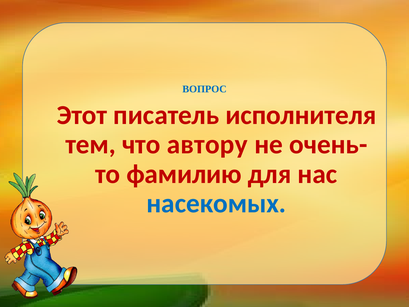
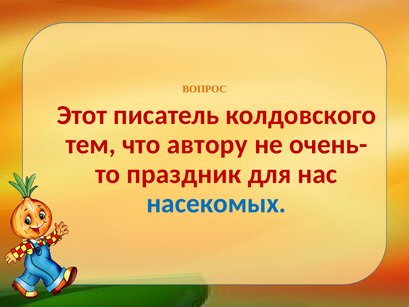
ВОПРОС colour: blue -> orange
исполнителя: исполнителя -> колдовского
фамилию: фамилию -> праздник
